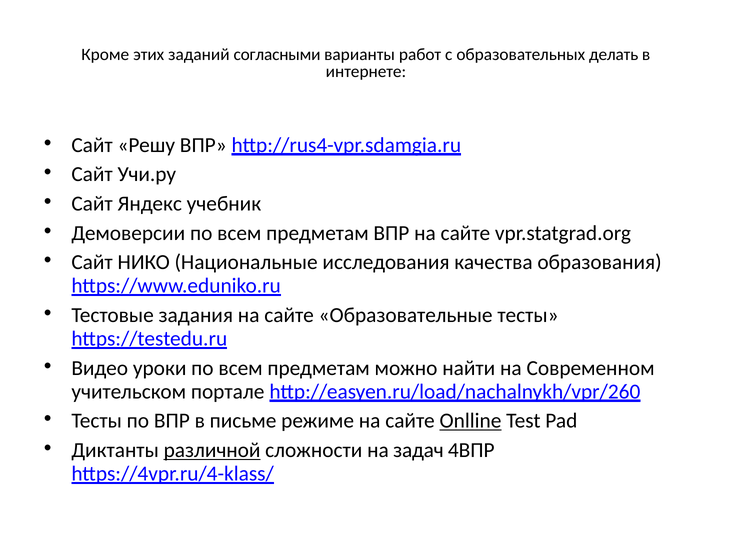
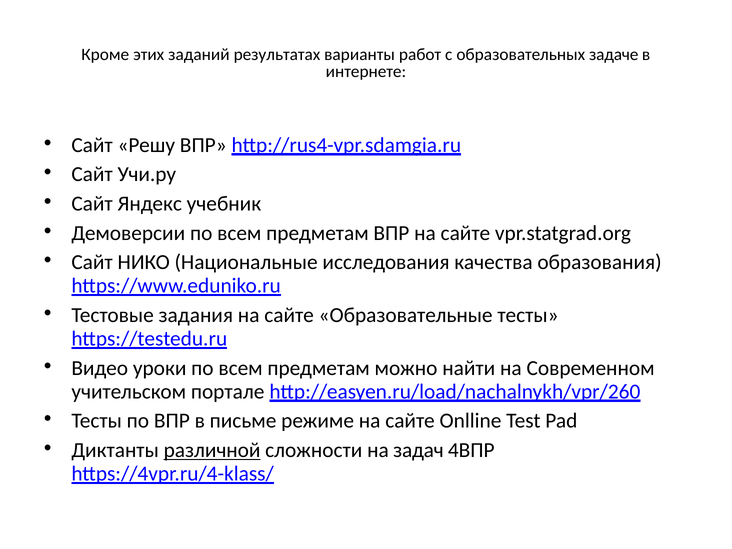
согласными: согласными -> результатах
делать: делать -> задаче
Onlline underline: present -> none
